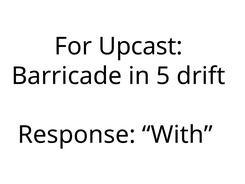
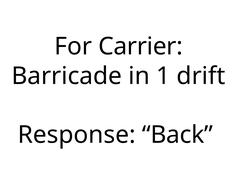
Upcast: Upcast -> Carrier
5: 5 -> 1
With: With -> Back
